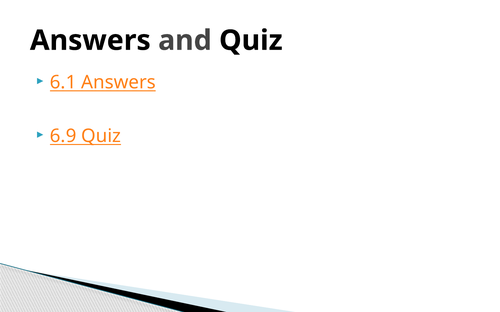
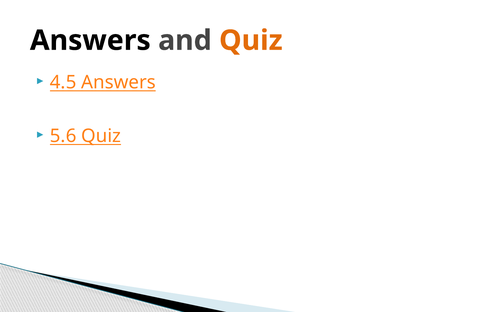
Quiz at (251, 41) colour: black -> orange
6.1: 6.1 -> 4.5
6.9: 6.9 -> 5.6
